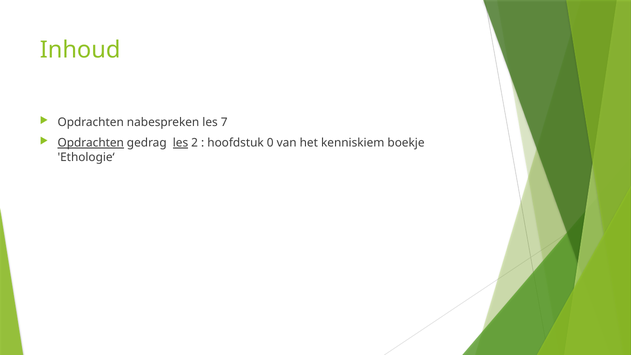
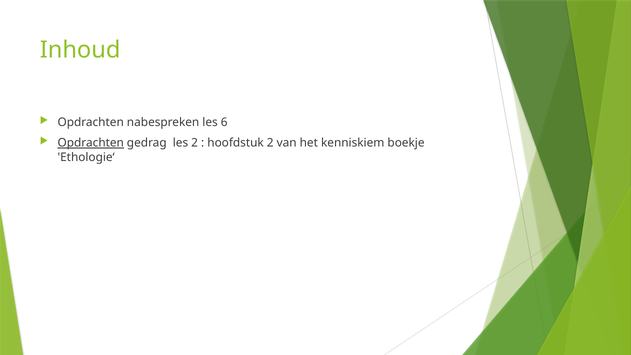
7: 7 -> 6
les at (180, 143) underline: present -> none
hoofdstuk 0: 0 -> 2
